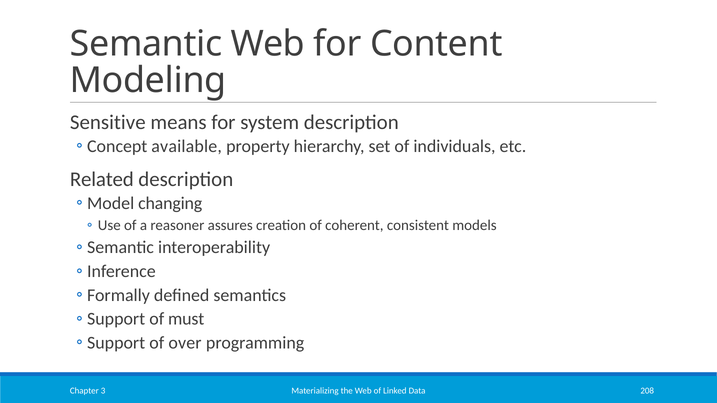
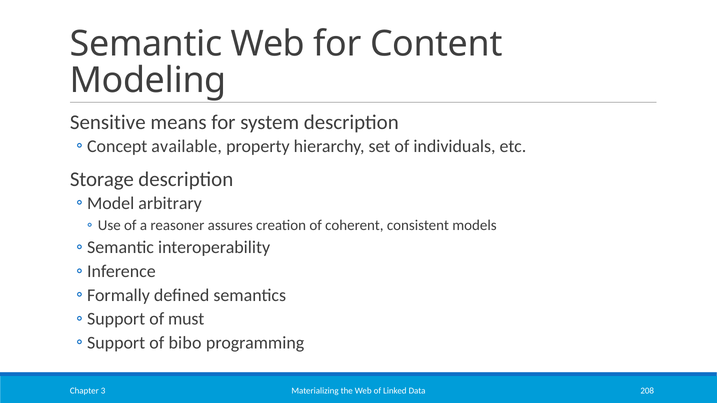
Related: Related -> Storage
changing: changing -> arbitrary
over: over -> bibo
